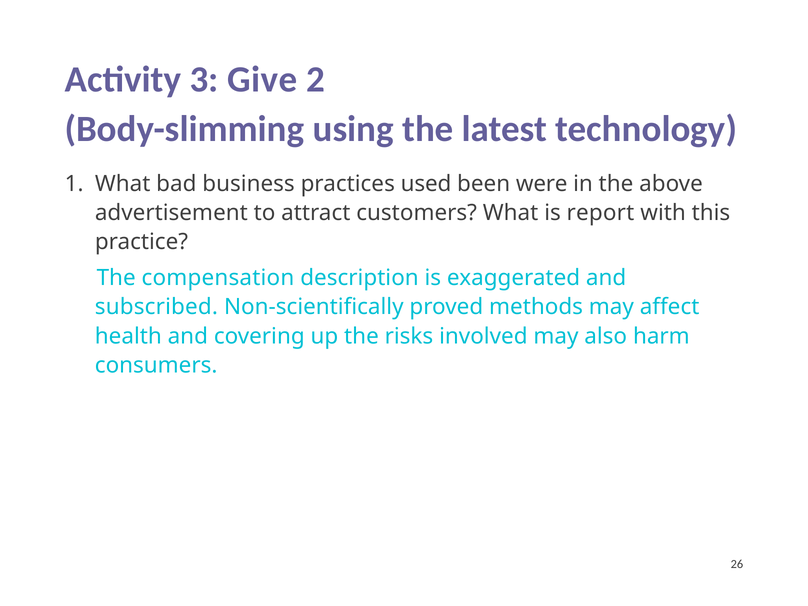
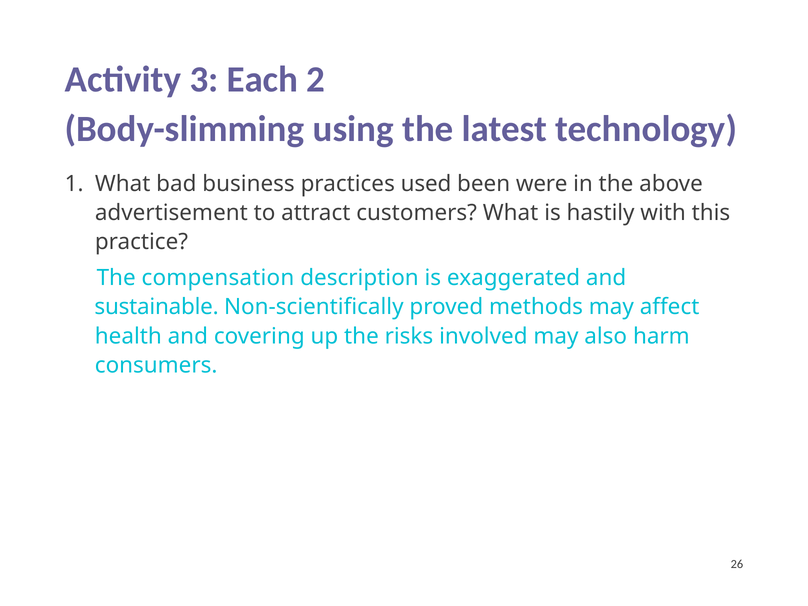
Give: Give -> Each
report: report -> hastily
subscribed: subscribed -> sustainable
